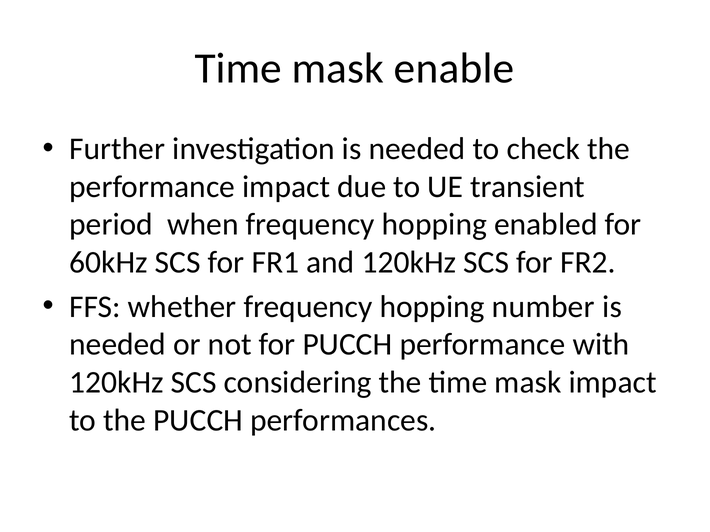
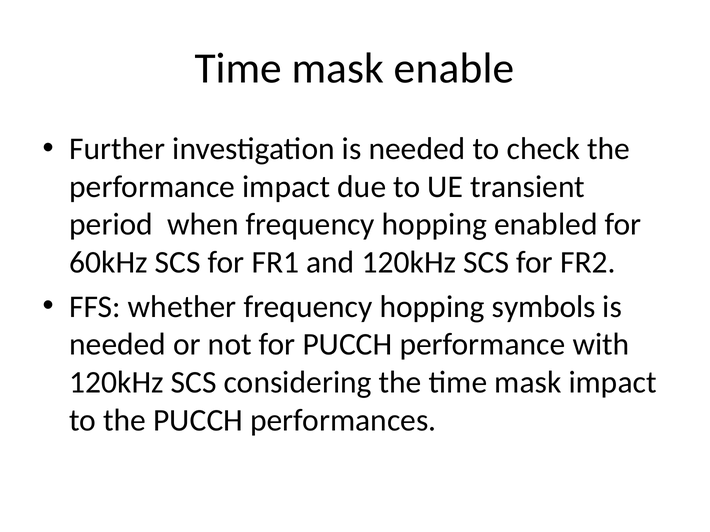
number: number -> symbols
